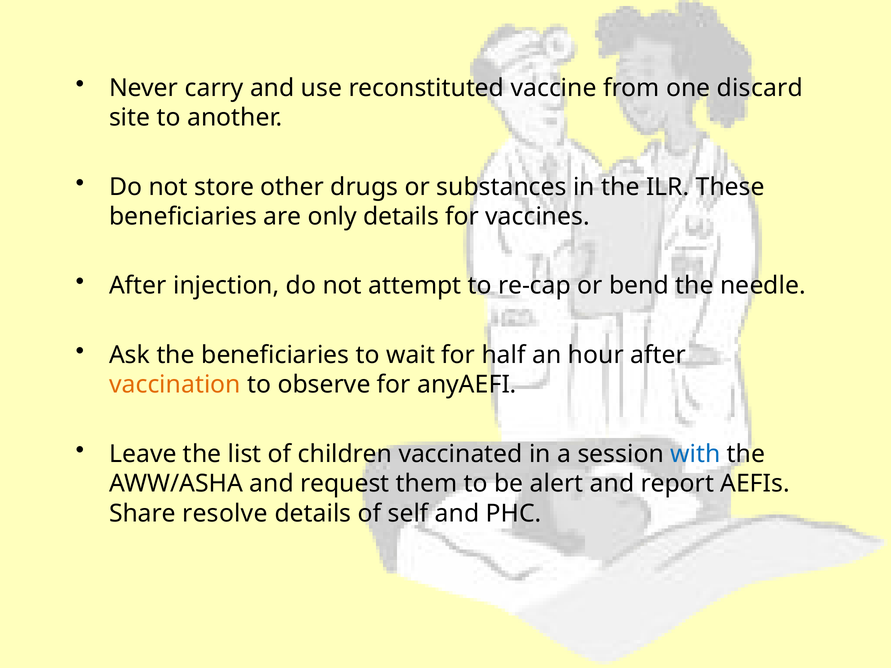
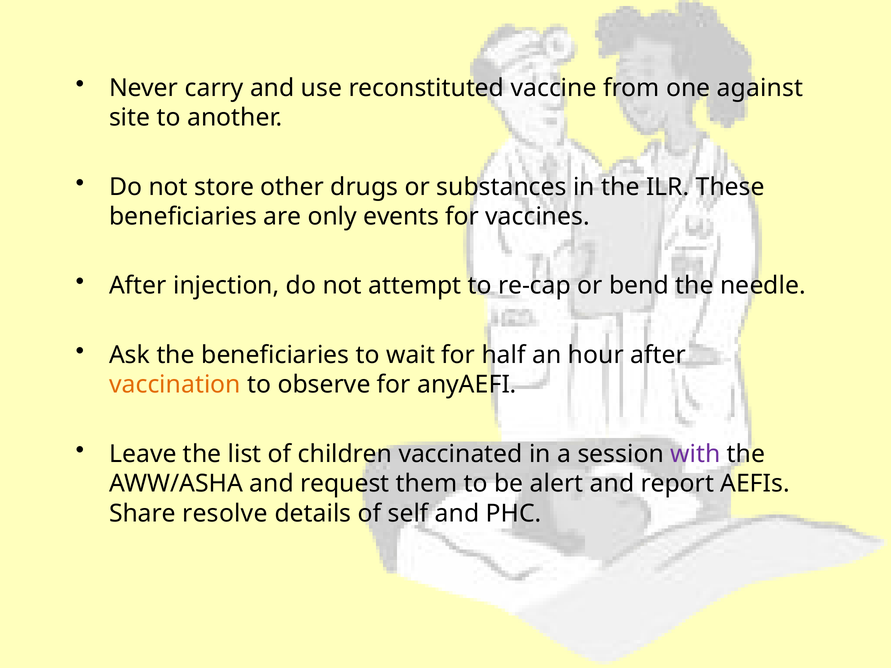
discard: discard -> against
only details: details -> events
with colour: blue -> purple
